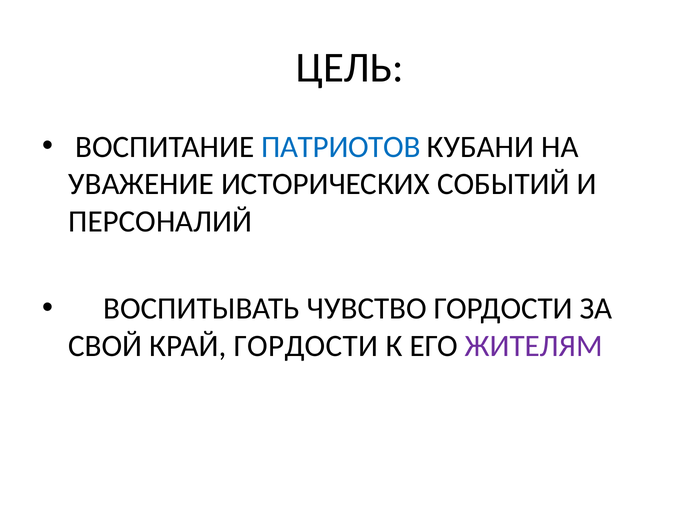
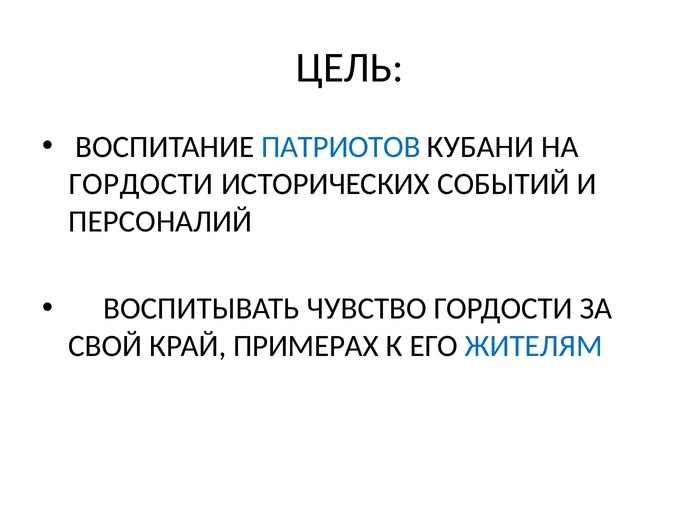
УВАЖЕНИЕ at (141, 184): УВАЖЕНИЕ -> ГОРДОСТИ
КРАЙ ГОРДОСТИ: ГОРДОСТИ -> ПРИМЕРАХ
ЖИТЕЛЯМ colour: purple -> blue
